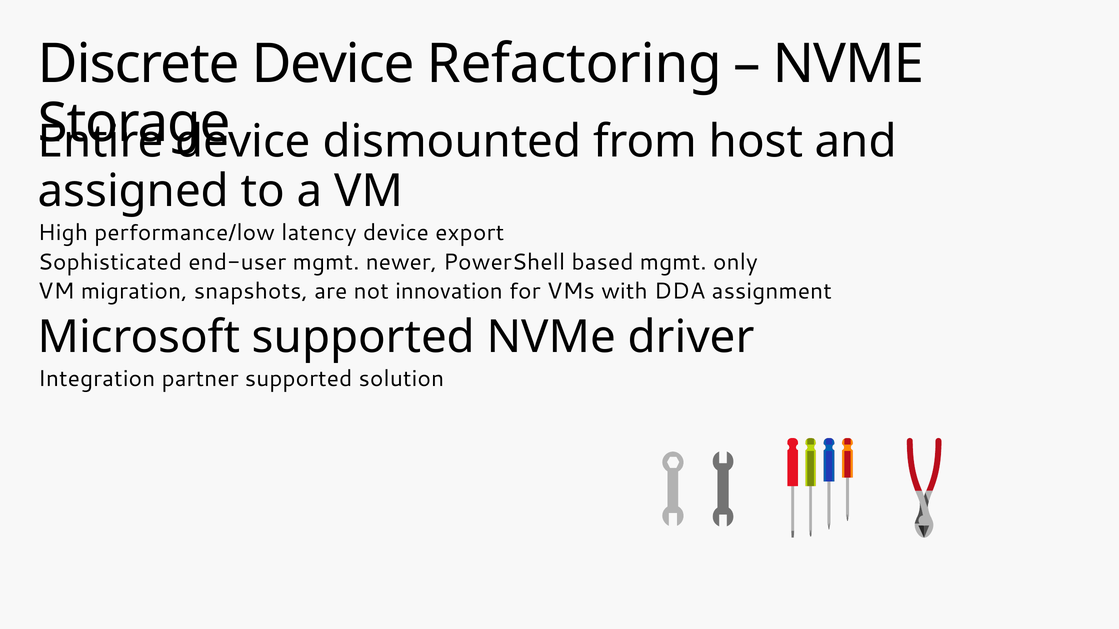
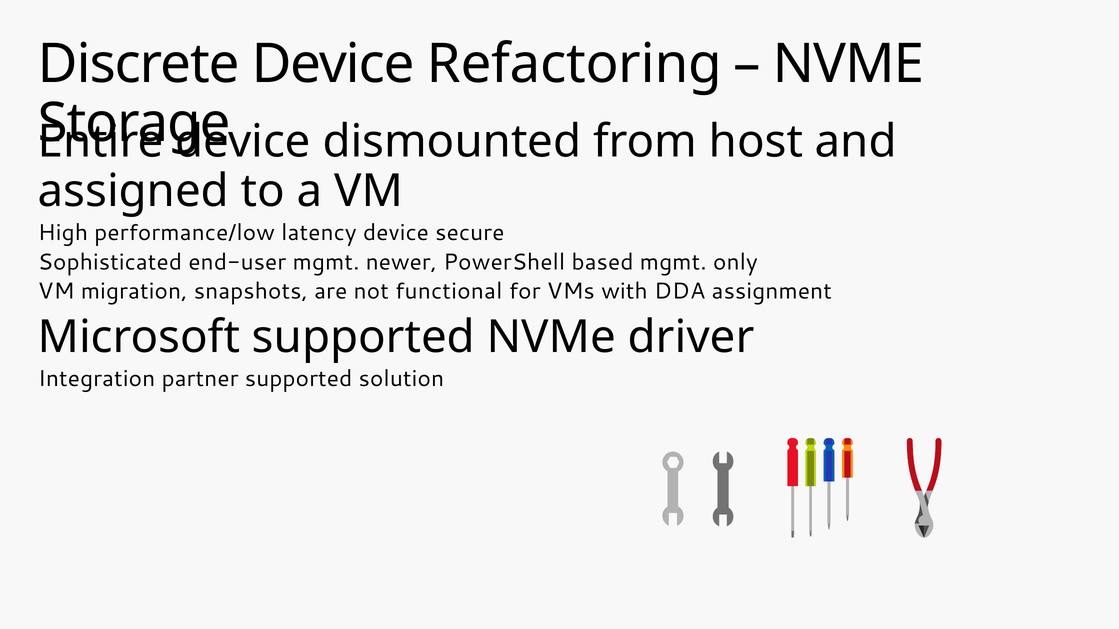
export: export -> secure
innovation: innovation -> functional
